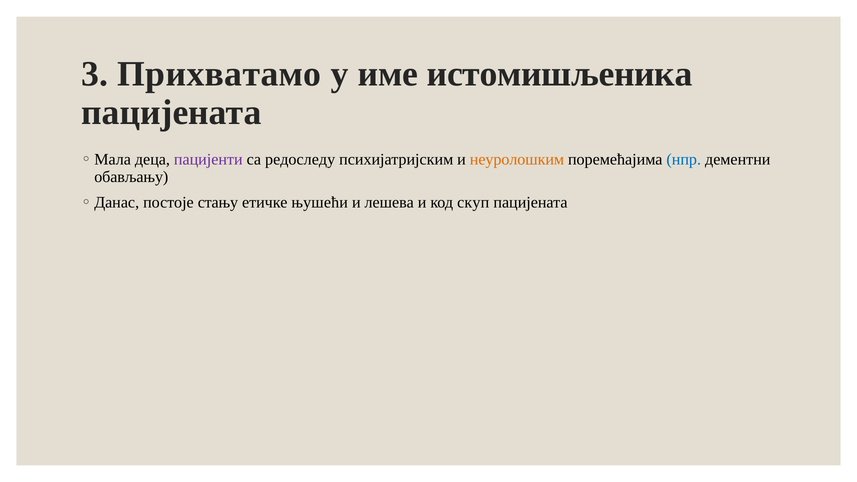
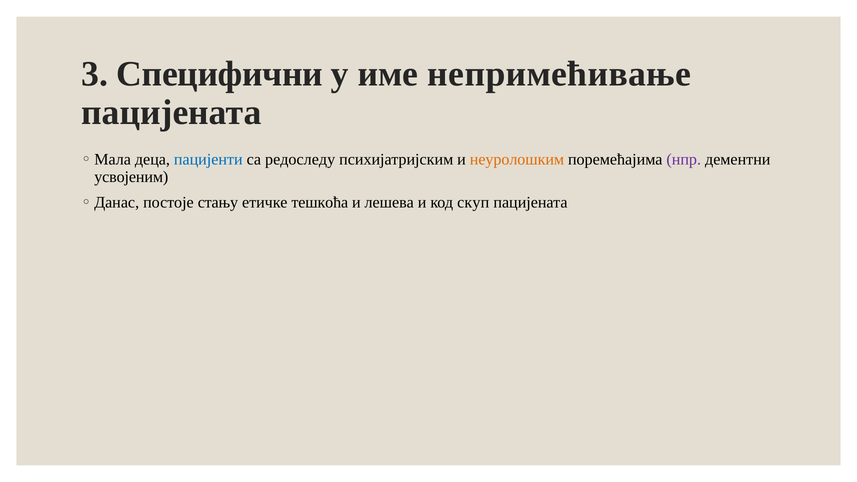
Прихватамо: Прихватамо -> Специфични
истомишљеника: истомишљеника -> непримећивање
пацијенти colour: purple -> blue
нпр colour: blue -> purple
обављању: обављању -> усвојеним
њушећи: њушећи -> тешкоћа
